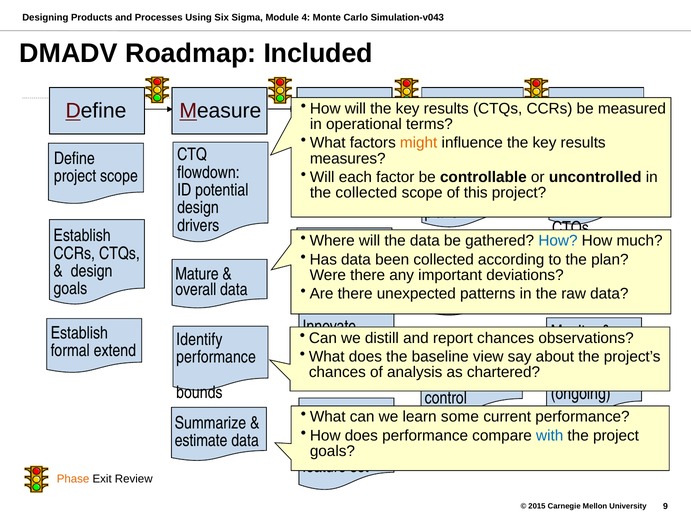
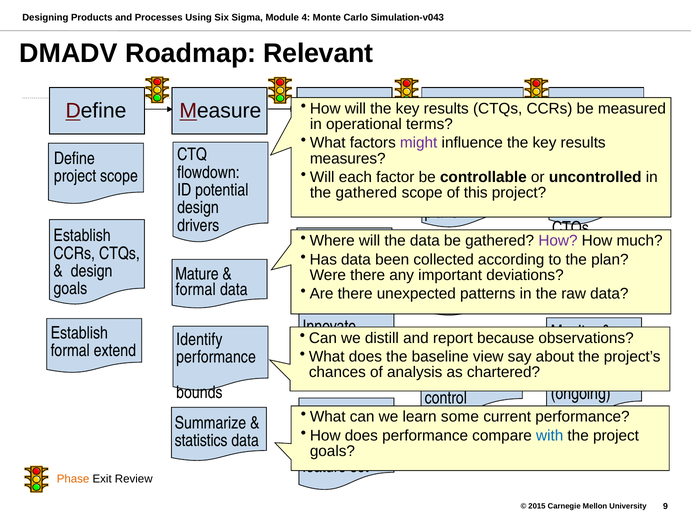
Included: Included -> Relevant
might colour: orange -> purple
collected at (366, 193): collected -> gathered
How at (558, 240) colour: blue -> purple
overall at (196, 289): overall -> formal
chances at (506, 337): chances -> because
estimate: estimate -> statistics
